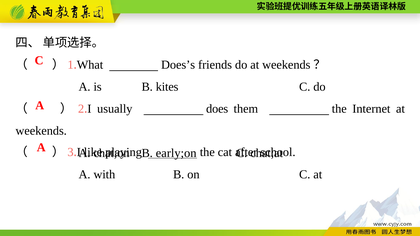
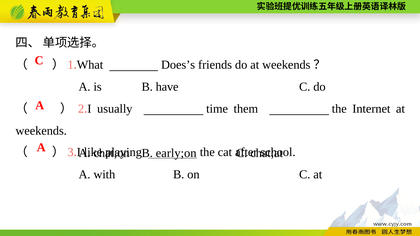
kites: kites -> have
does: does -> time
